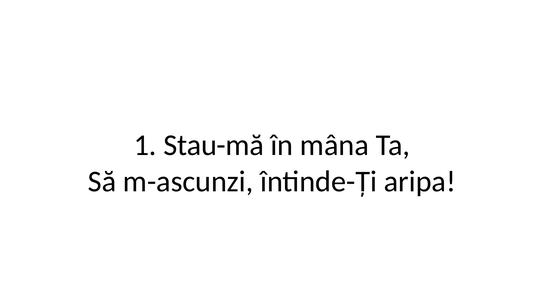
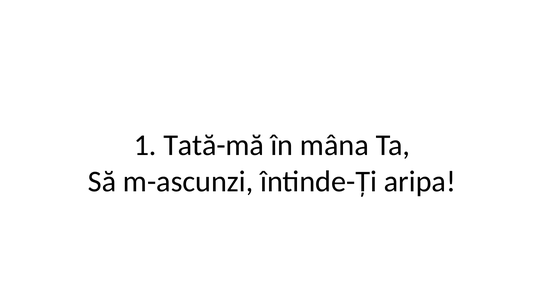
Stau-mă: Stau-mă -> Tată-mă
